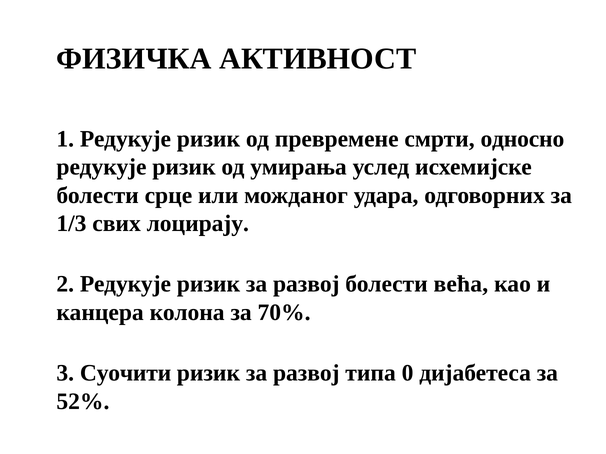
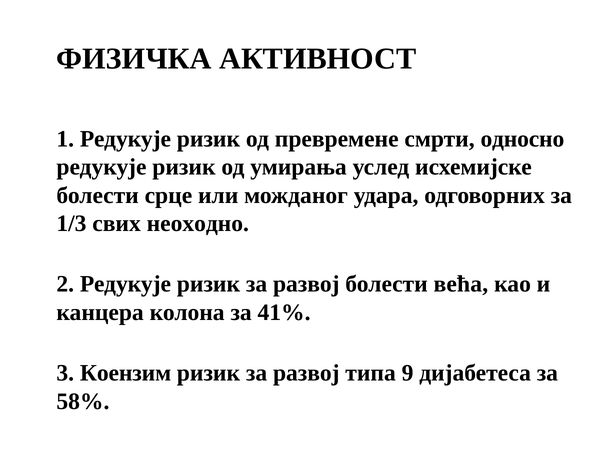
лоцирају: лоцирају -> неоходно
70%: 70% -> 41%
Суочити: Суочити -> Коензим
0: 0 -> 9
52%: 52% -> 58%
